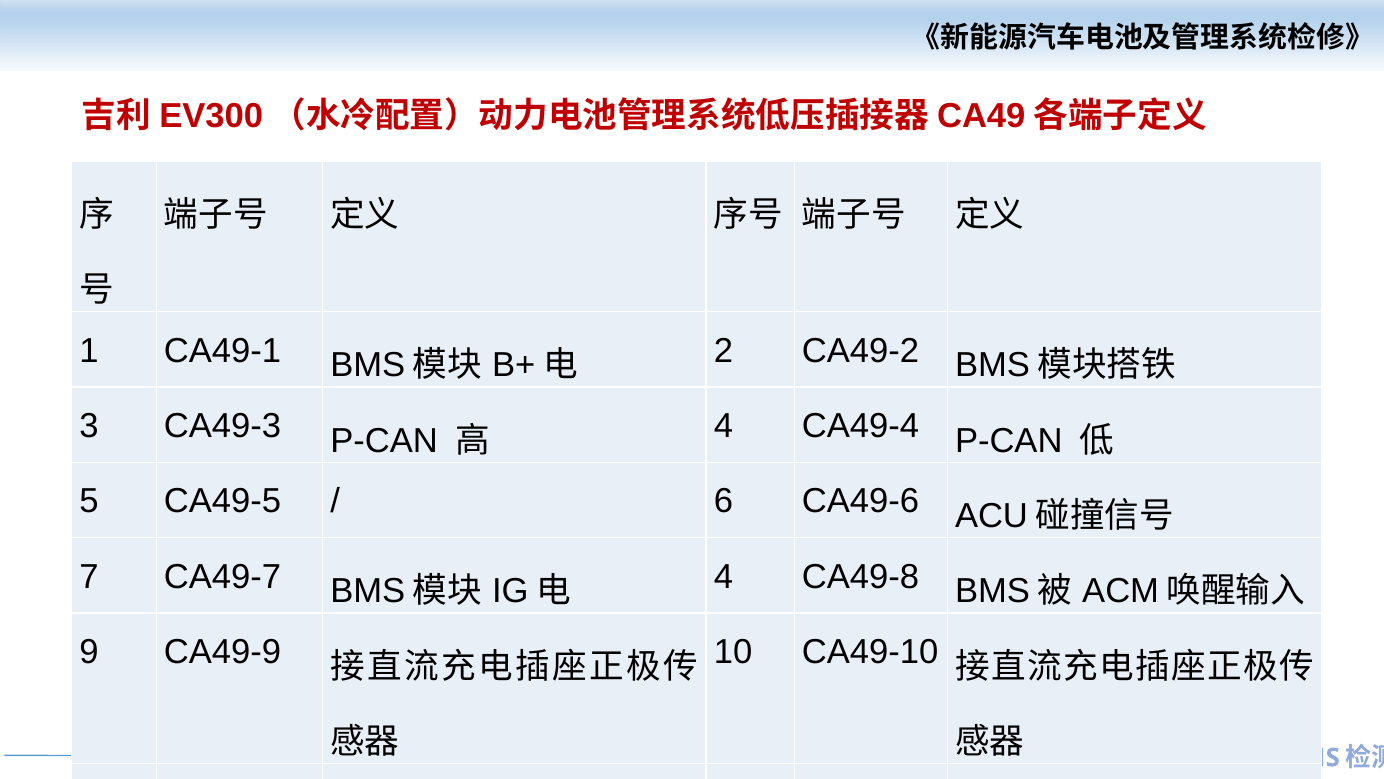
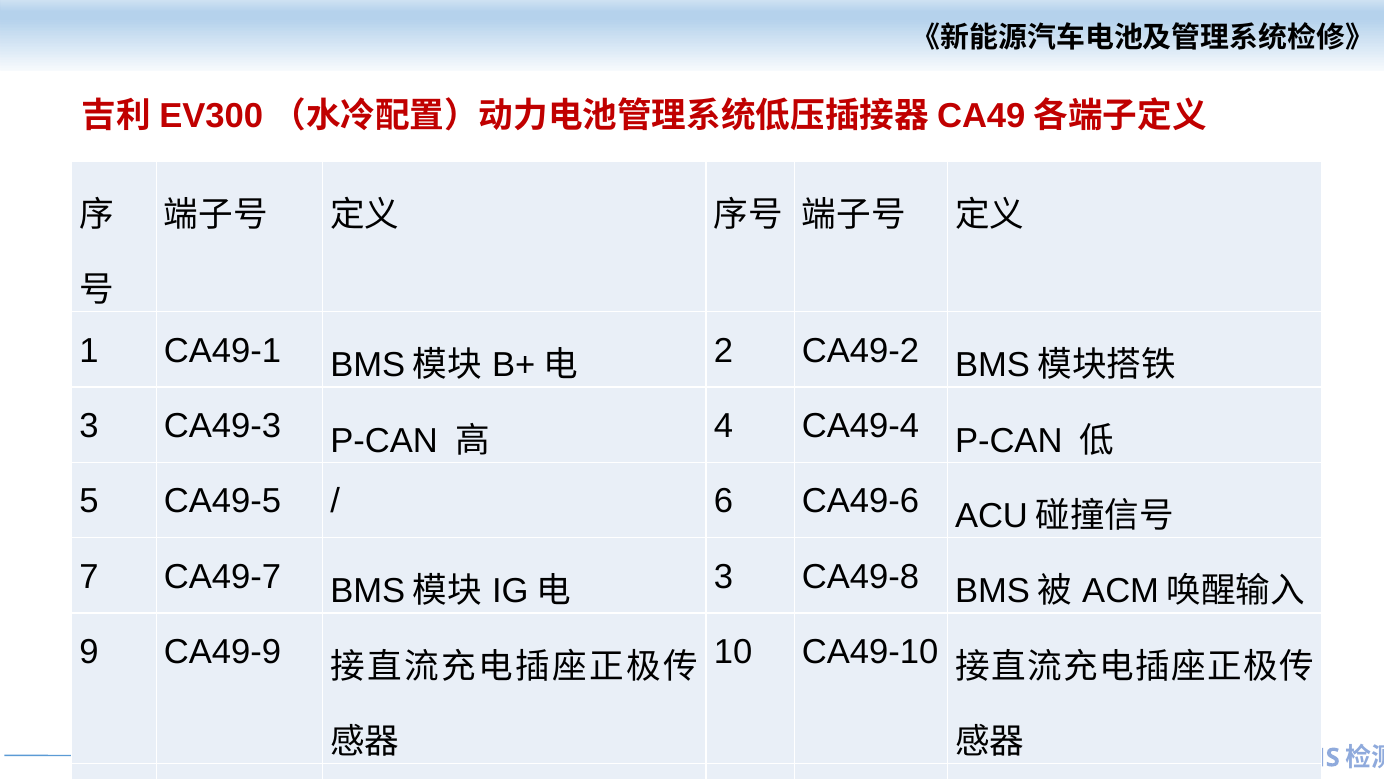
4 at (723, 577): 4 -> 3
